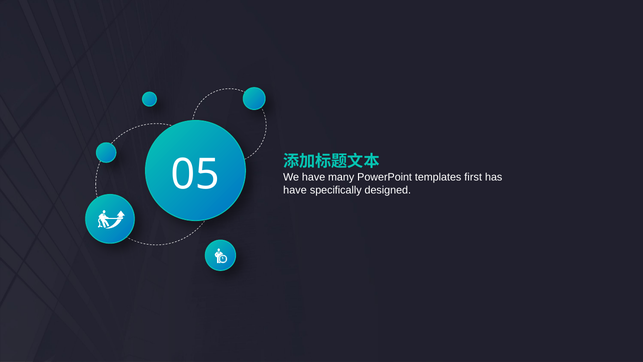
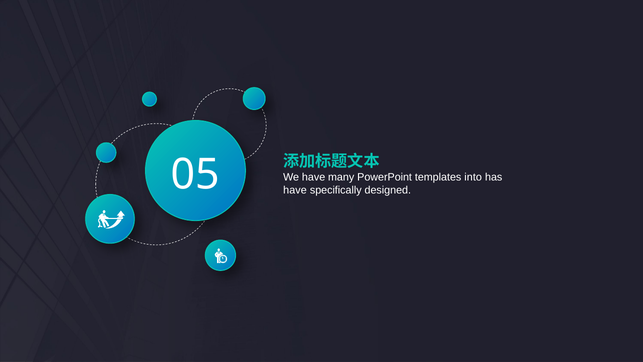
first: first -> into
